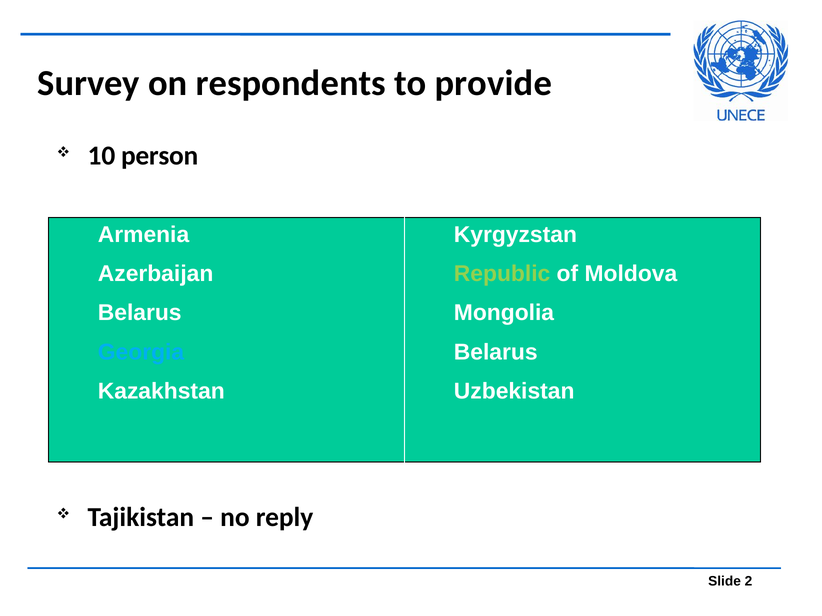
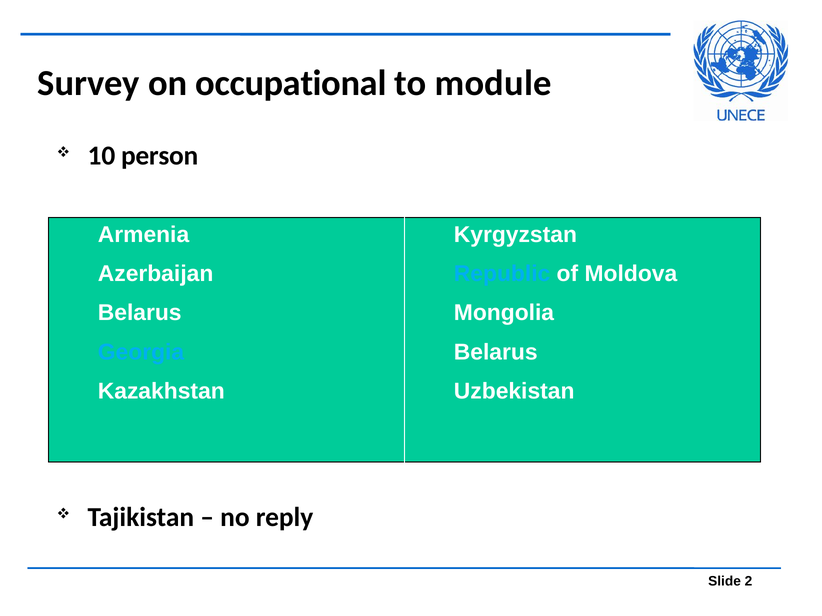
respondents: respondents -> occupational
provide: provide -> module
Republic colour: light green -> light blue
